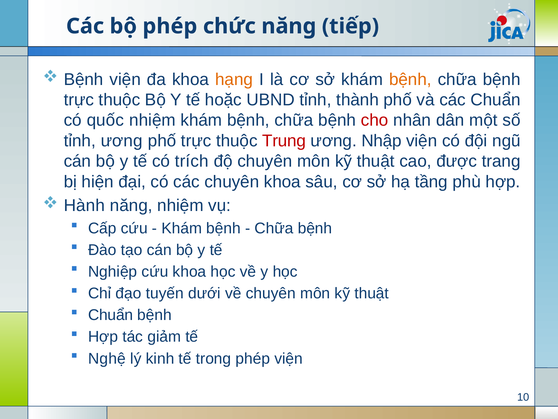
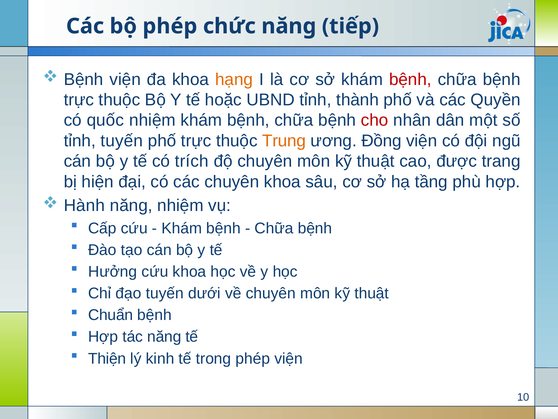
bệnh at (410, 79) colour: orange -> red
các Chuẩn: Chuẩn -> Quyền
tỉnh ương: ương -> tuyến
Trung colour: red -> orange
Nhập: Nhập -> Đồng
Nghiệp: Nghiệp -> Hưởng
tác giảm: giảm -> năng
Nghệ: Nghệ -> Thiện
